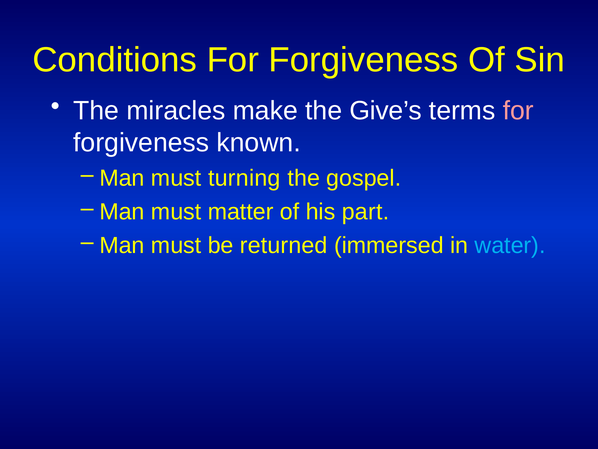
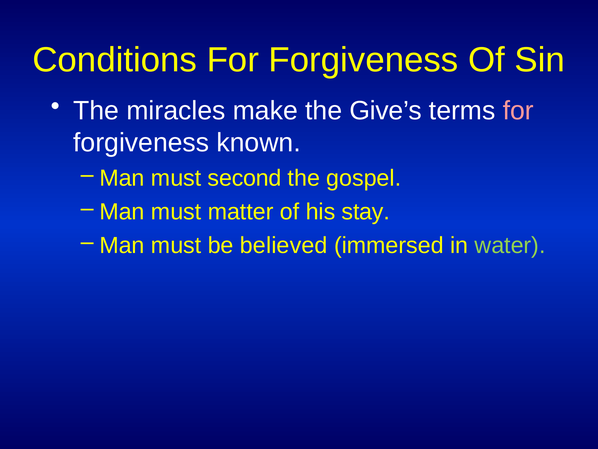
turning: turning -> second
part: part -> stay
returned: returned -> believed
water colour: light blue -> light green
